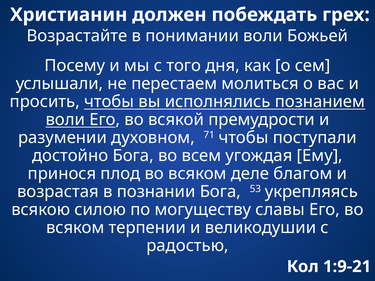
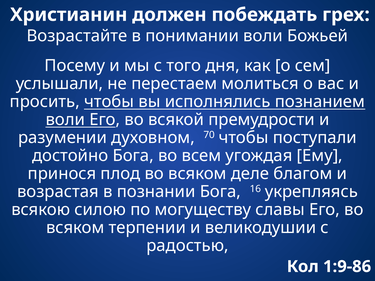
71: 71 -> 70
53: 53 -> 16
1:9-21: 1:9-21 -> 1:9-86
